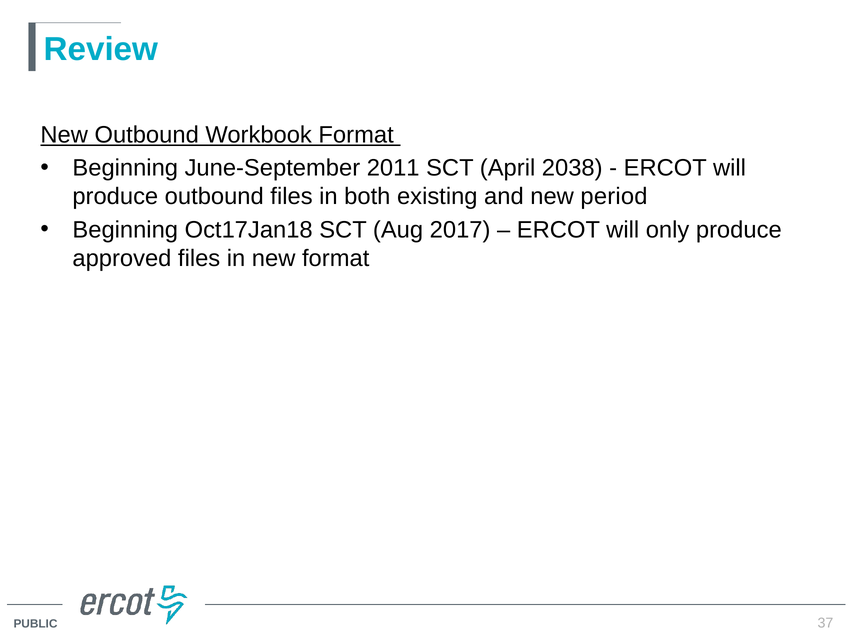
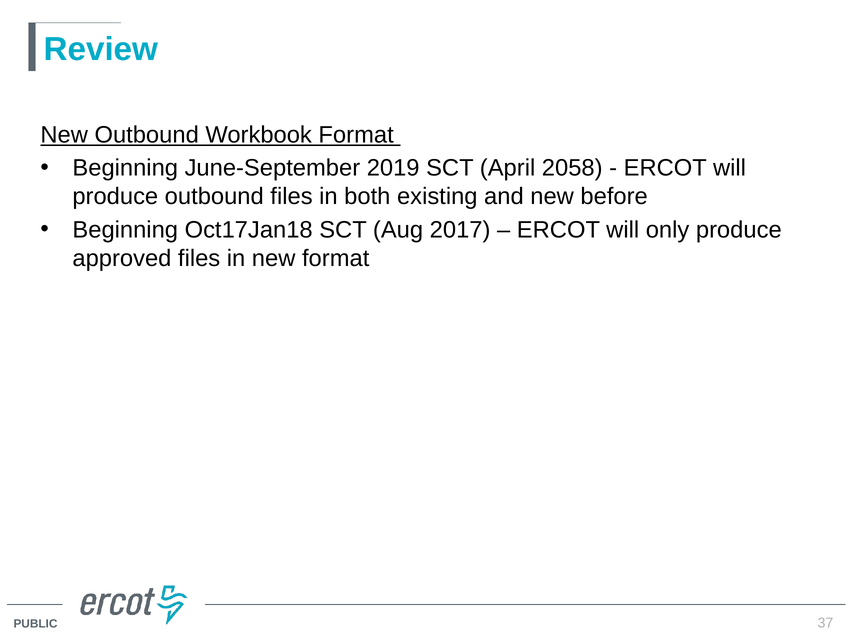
2011: 2011 -> 2019
2038: 2038 -> 2058
period: period -> before
